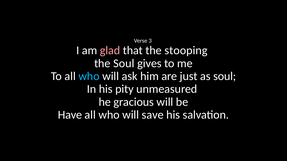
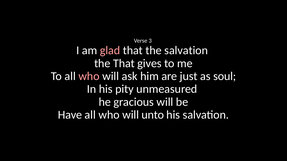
the stooping: stooping -> salvation
the Soul: Soul -> That
who at (89, 76) colour: light blue -> pink
save: save -> unto
